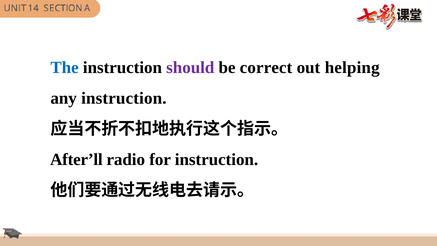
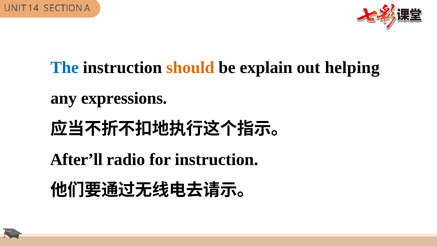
should colour: purple -> orange
correct: correct -> explain
any instruction: instruction -> expressions
